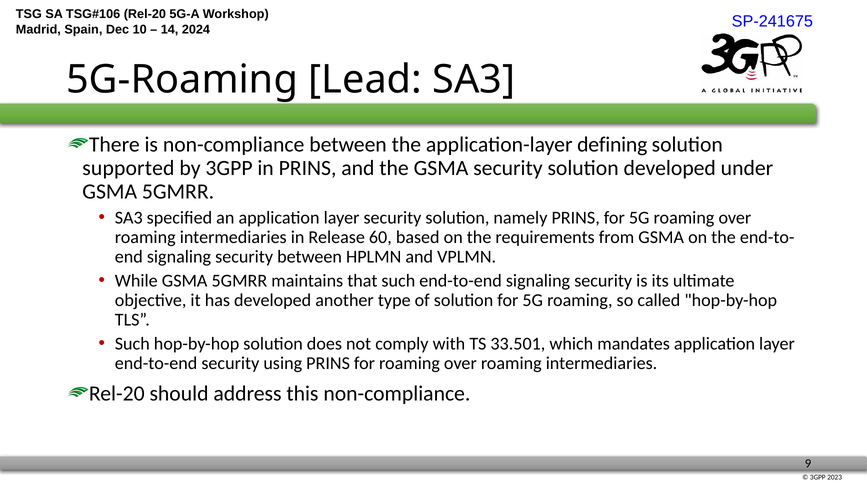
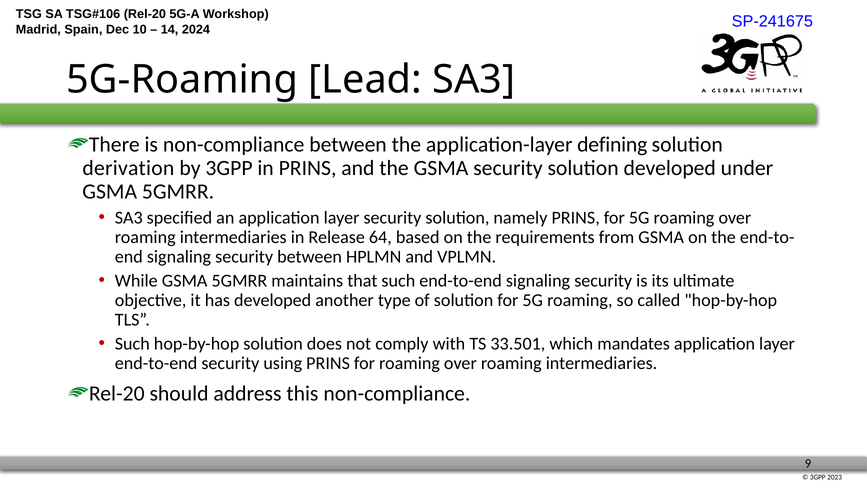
supported: supported -> derivation
60: 60 -> 64
